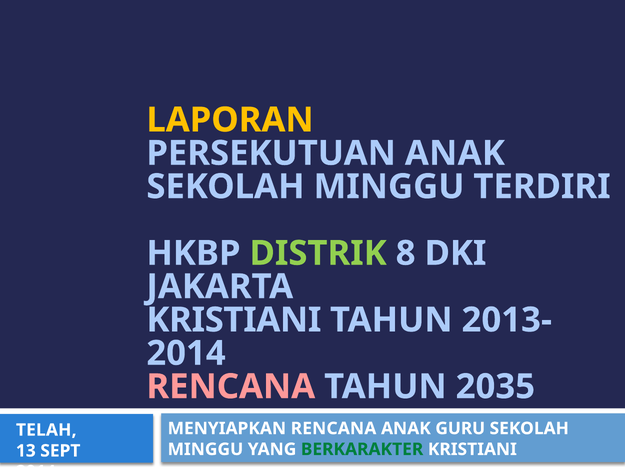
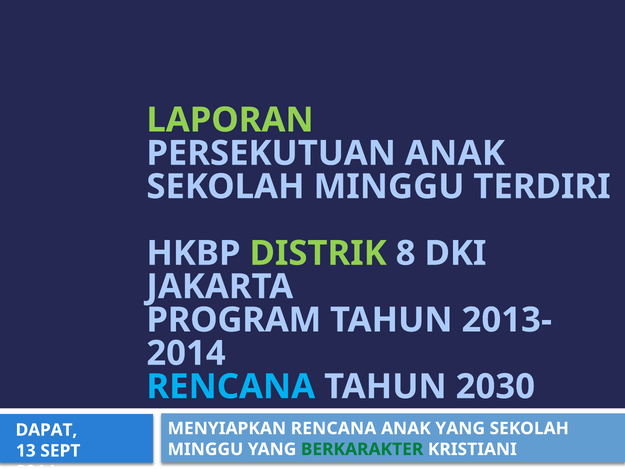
LAPORAN colour: yellow -> light green
KRISTIANI at (234, 320): KRISTIANI -> PROGRAM
RENCANA at (231, 386) colour: pink -> light blue
2035: 2035 -> 2030
ANAK GURU: GURU -> YANG
TELAH: TELAH -> DAPAT
